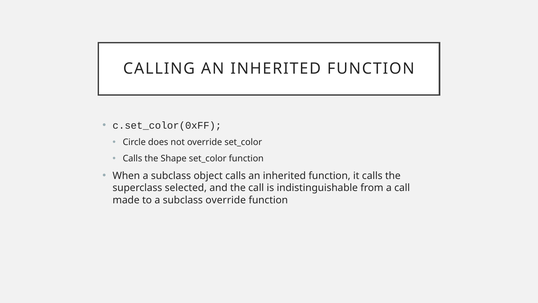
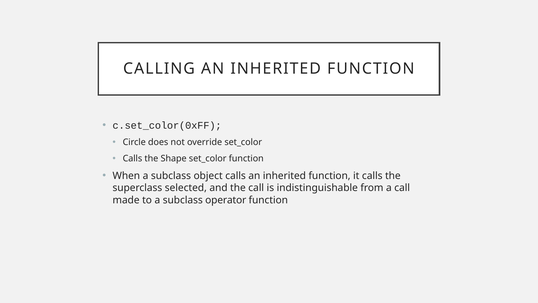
subclass override: override -> operator
